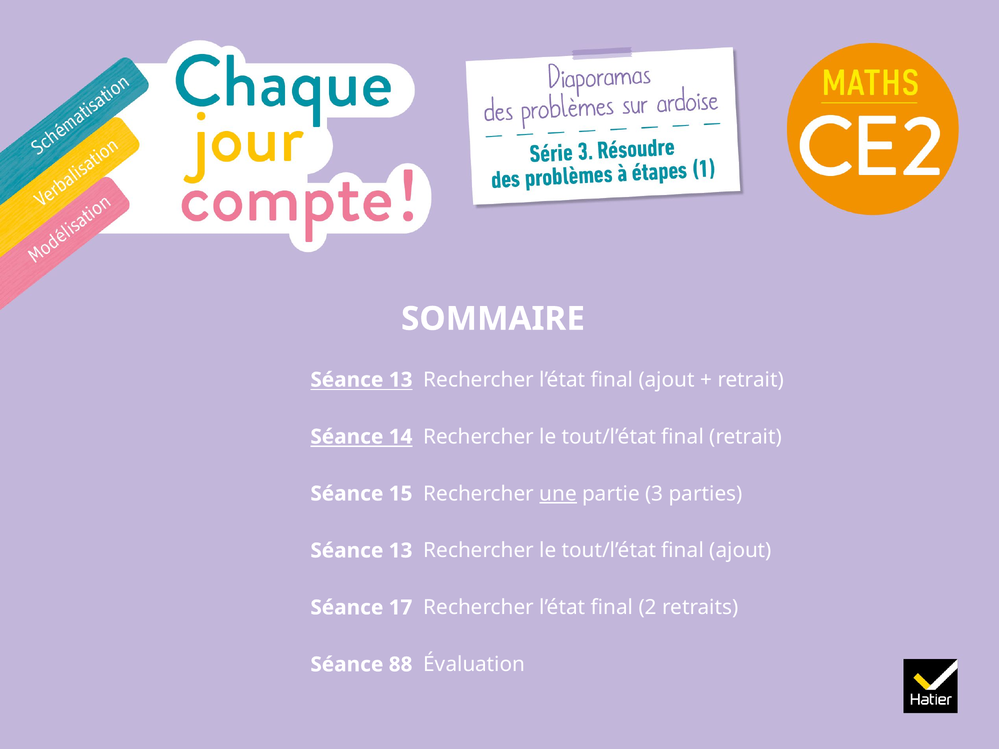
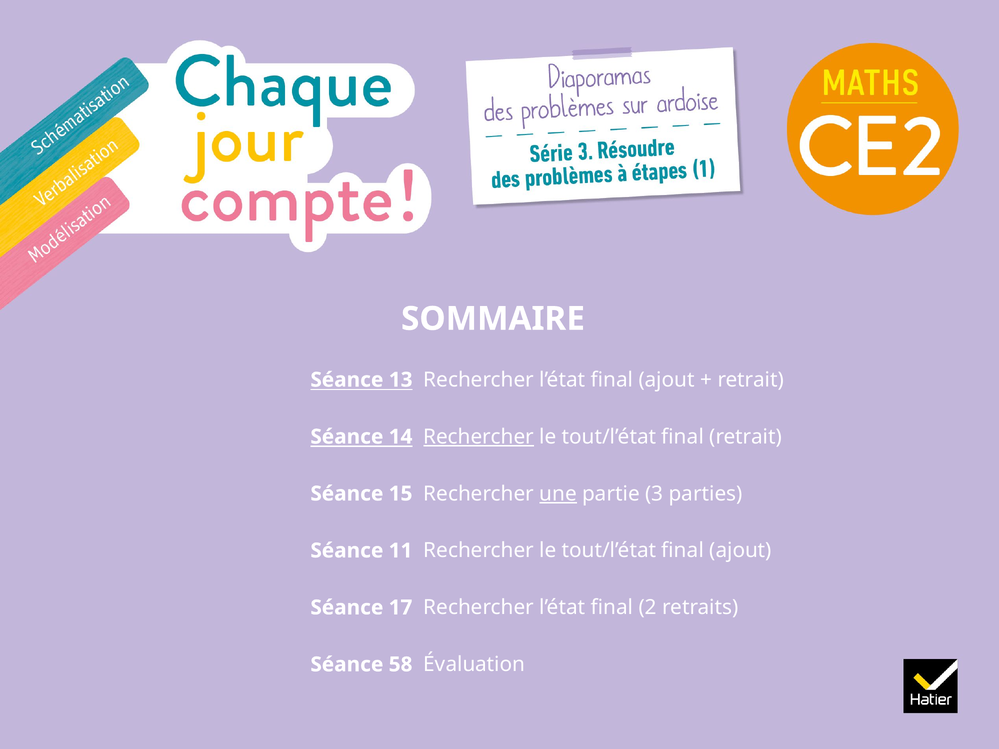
Rechercher at (479, 437) underline: none -> present
13 at (401, 551): 13 -> 11
88: 88 -> 58
